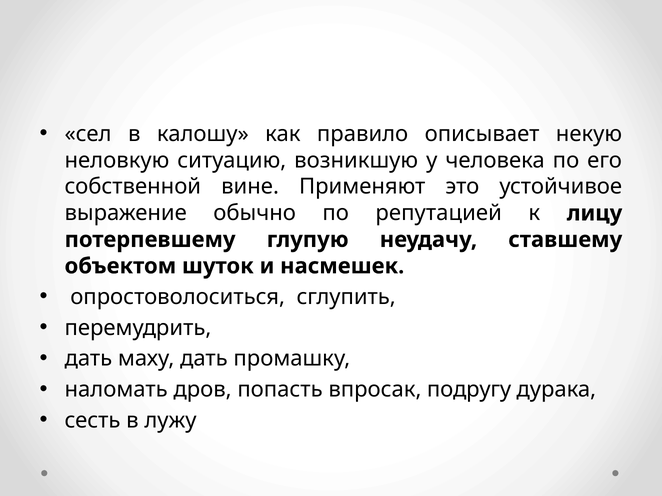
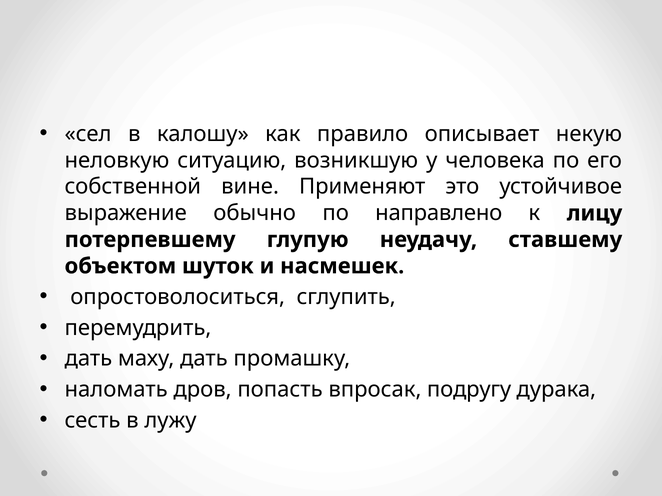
репутацией: репутацией -> направлено
